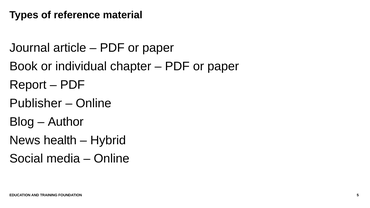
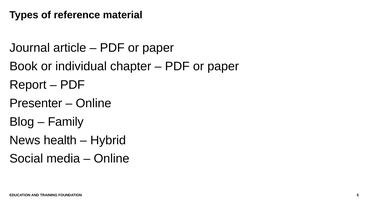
Publisher: Publisher -> Presenter
Author: Author -> Family
